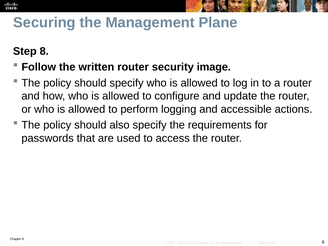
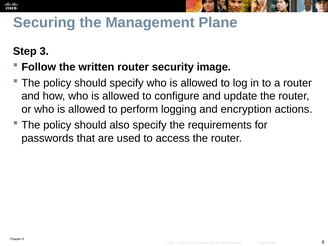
Step 8: 8 -> 3
accessible: accessible -> encryption
